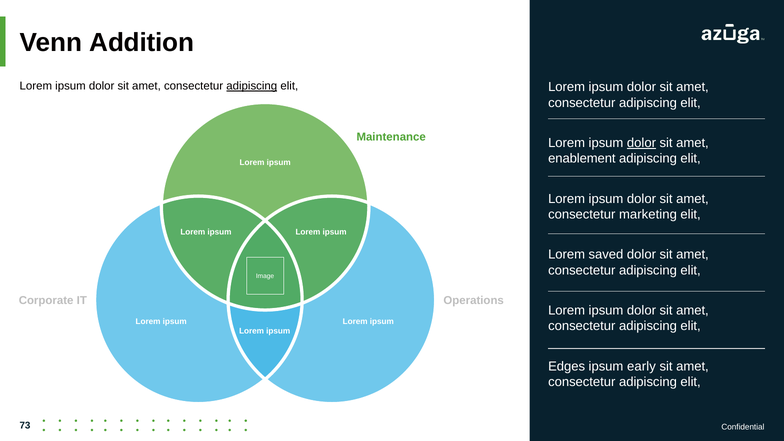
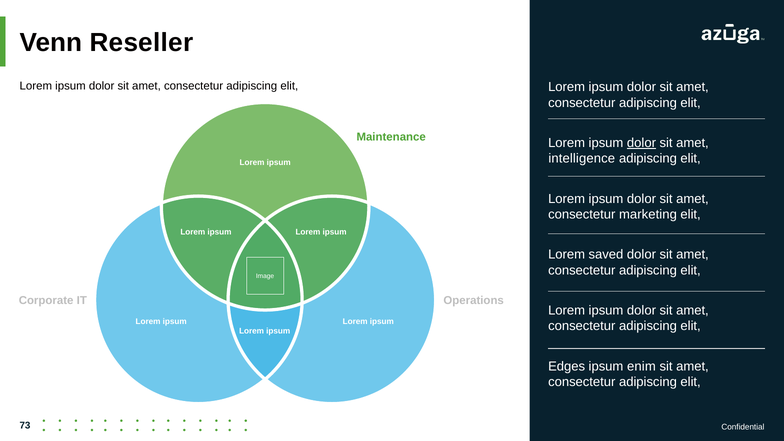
Addition: Addition -> Reseller
adipiscing at (252, 86) underline: present -> none
enablement: enablement -> intelligence
early: early -> enim
